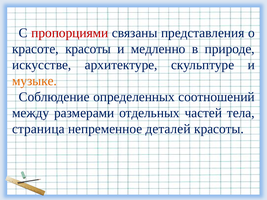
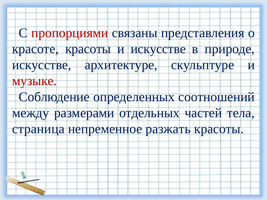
и медленно: медленно -> искусстве
музыке colour: orange -> red
деталей: деталей -> разжать
